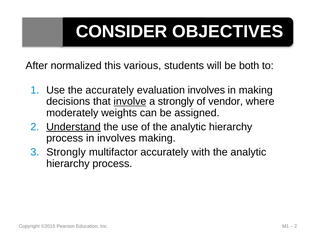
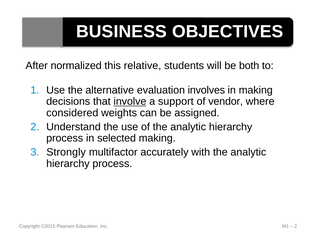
CONSIDER: CONSIDER -> BUSINESS
various: various -> relative
the accurately: accurately -> alternative
a strongly: strongly -> support
moderately: moderately -> considered
Understand underline: present -> none
in involves: involves -> selected
